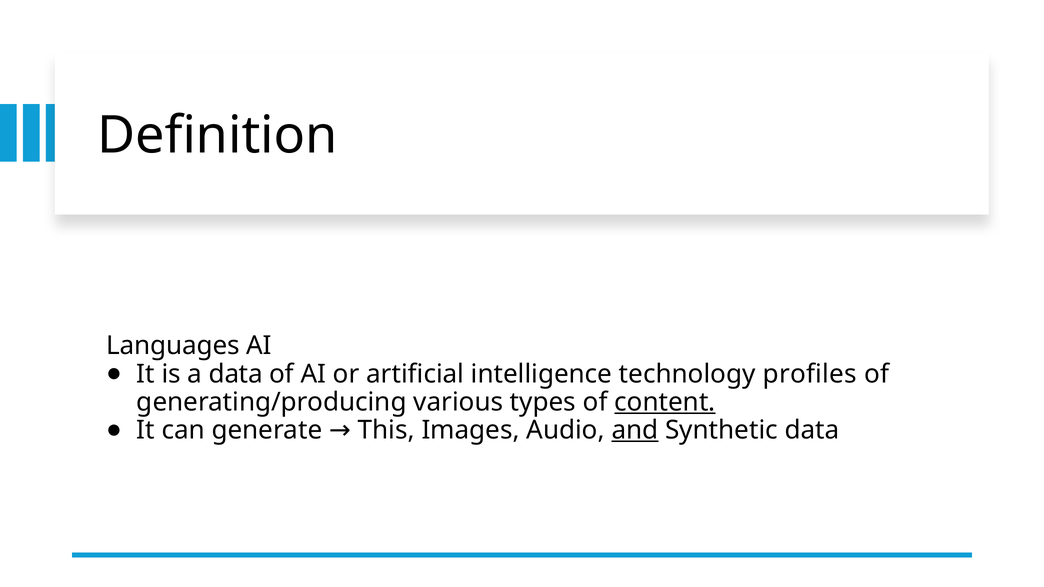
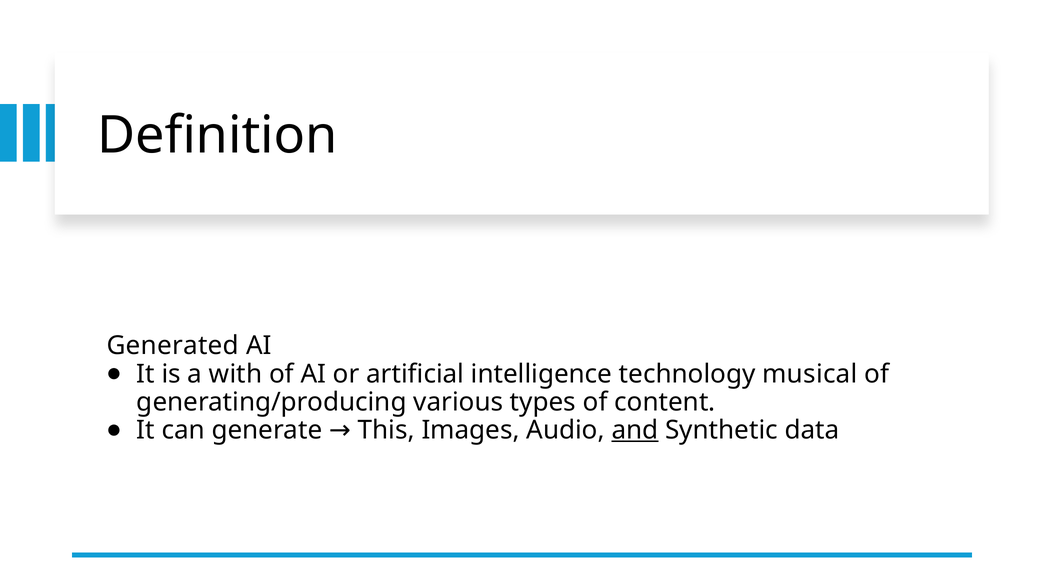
Languages: Languages -> Generated
a data: data -> with
profiles: profiles -> musical
content underline: present -> none
